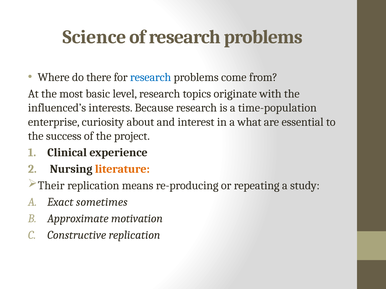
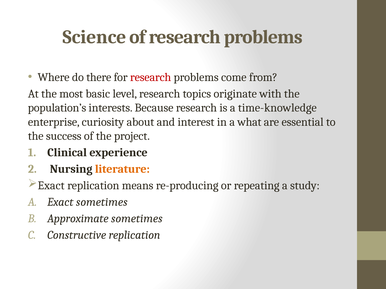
research at (151, 77) colour: blue -> red
influenced’s: influenced’s -> population’s
time-population: time-population -> time-knowledge
Their at (51, 186): Their -> Exact
Approximate motivation: motivation -> sometimes
